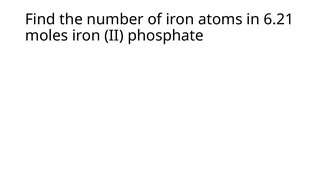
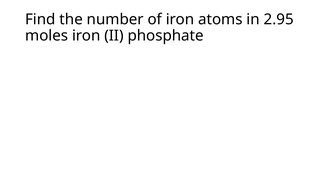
6.21: 6.21 -> 2.95
